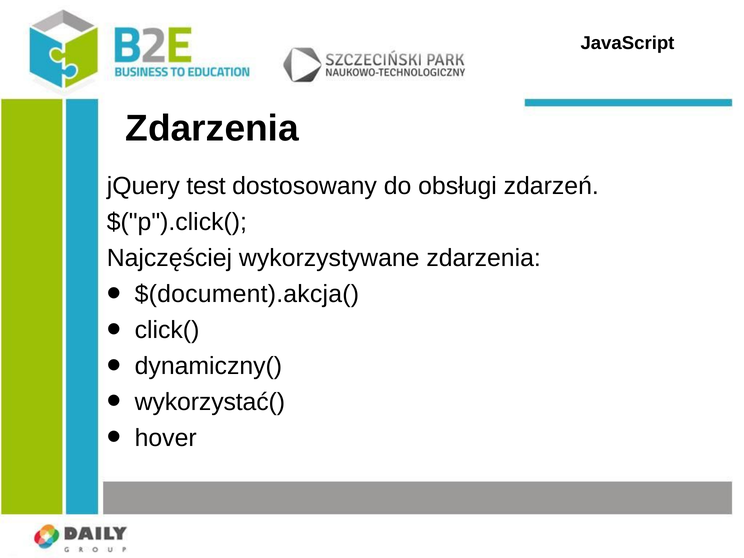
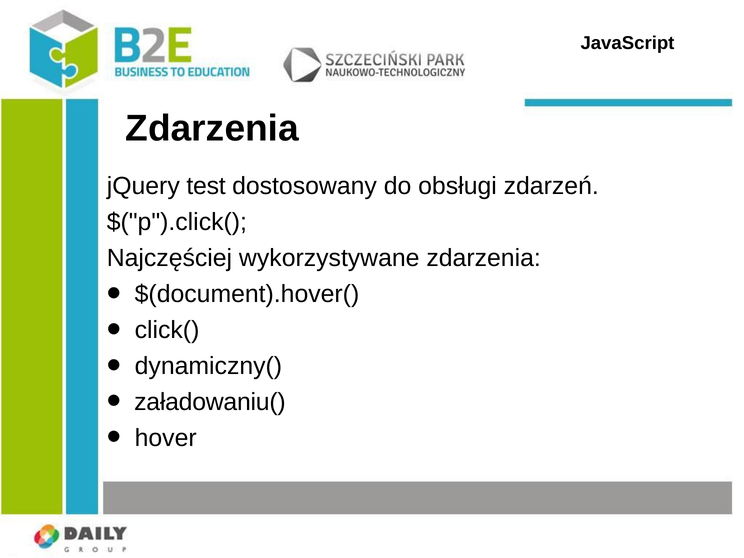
$(document).akcja(: $(document).akcja( -> $(document).hover(
wykorzystać(: wykorzystać( -> załadowaniu(
